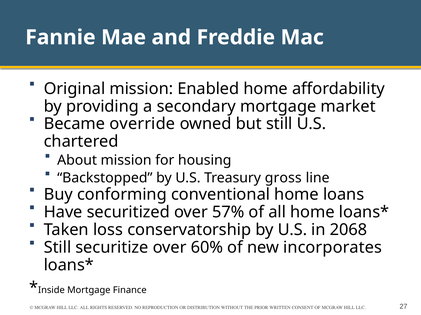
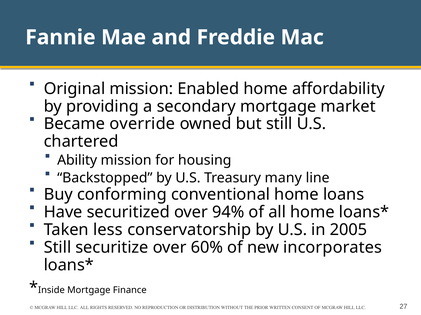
About: About -> Ability
gross: gross -> many
57%: 57% -> 94%
loss: loss -> less
2068: 2068 -> 2005
